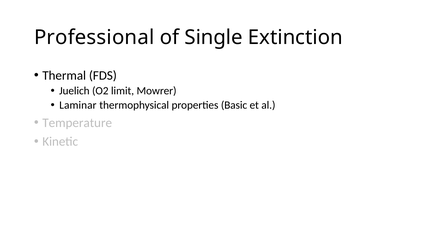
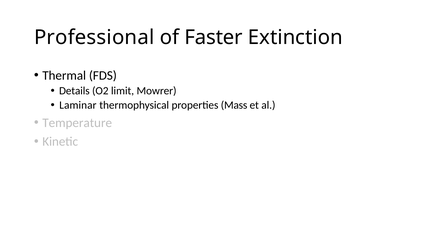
Single: Single -> Faster
Juelich: Juelich -> Details
Basic: Basic -> Mass
